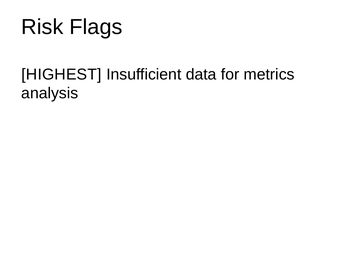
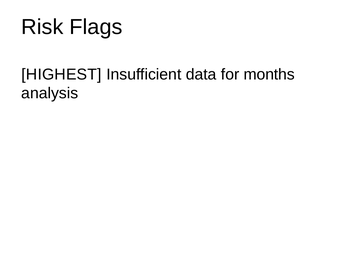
metrics: metrics -> months
